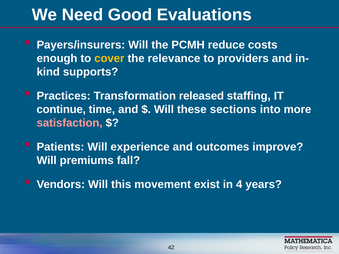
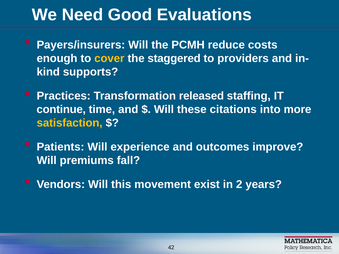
relevance: relevance -> staggered
sections: sections -> citations
satisfaction colour: pink -> yellow
4: 4 -> 2
